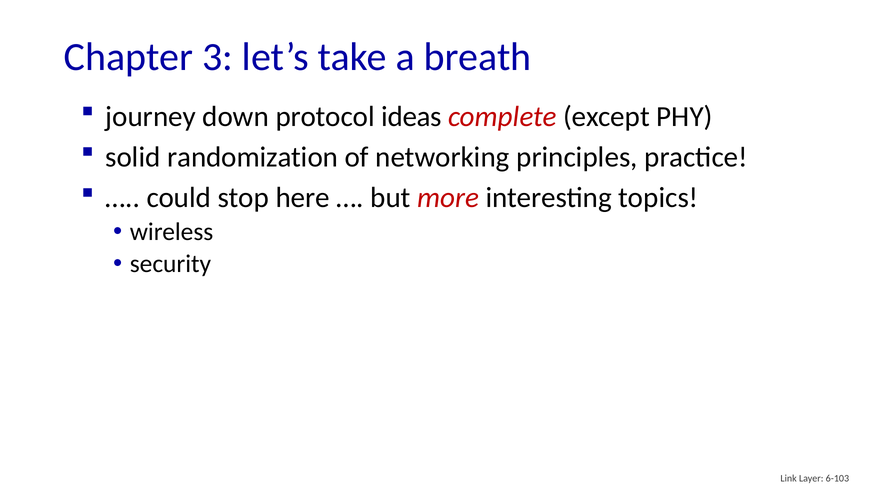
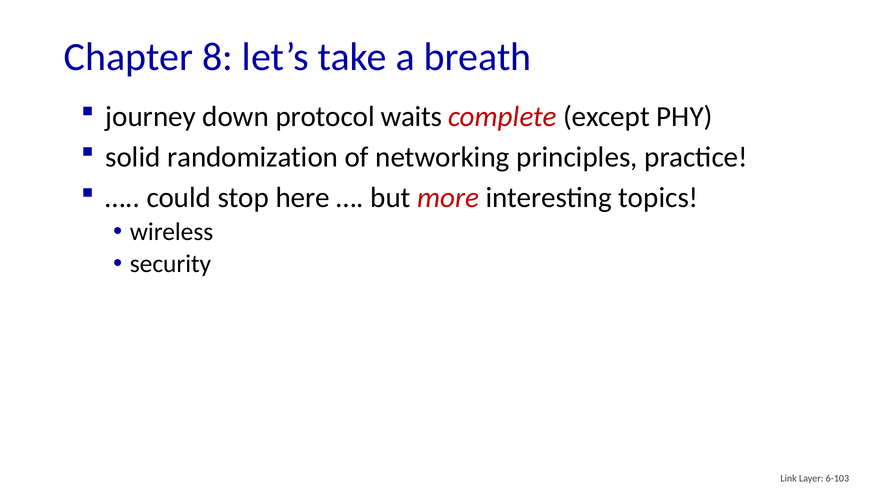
3: 3 -> 8
ideas: ideas -> waits
